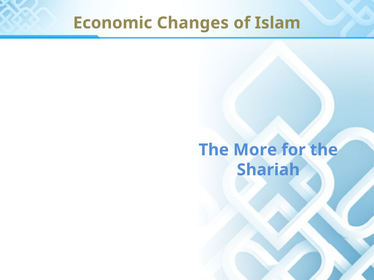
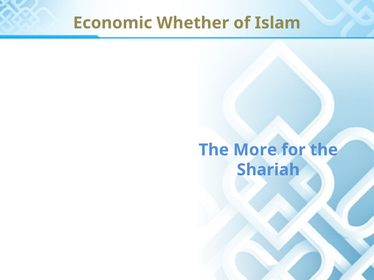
Changes: Changes -> Whether
